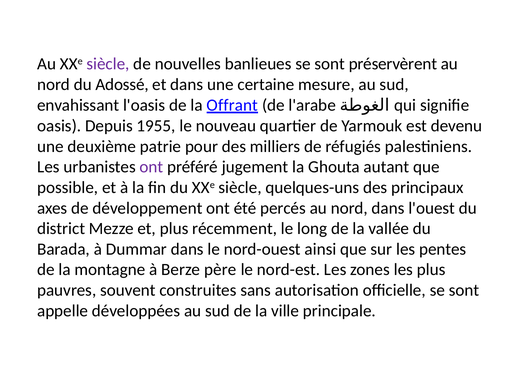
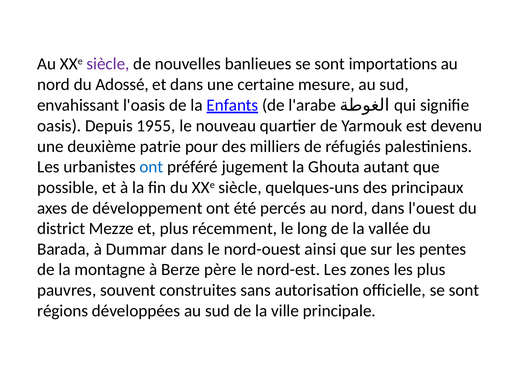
préservèrent: préservèrent -> importations
Offrant: Offrant -> Enfants
ont at (151, 167) colour: purple -> blue
appelle: appelle -> régions
